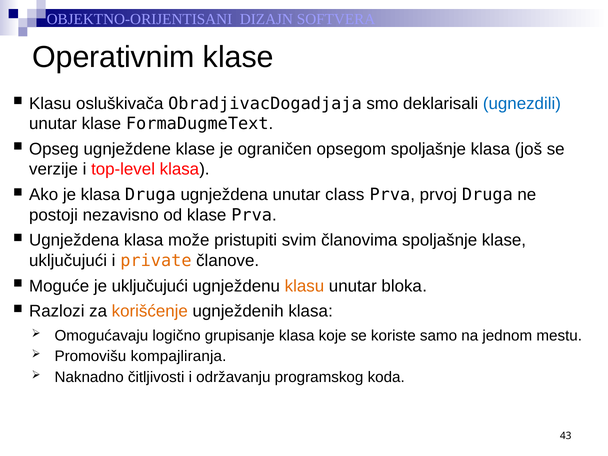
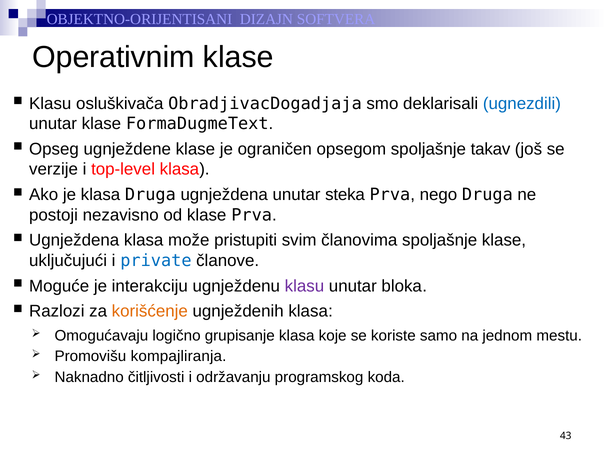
spoljašnje klasa: klasa -> takav
class: class -> steka
prvoj: prvoj -> nego
private colour: orange -> blue
je uključujući: uključujući -> interakciju
klasu at (304, 286) colour: orange -> purple
